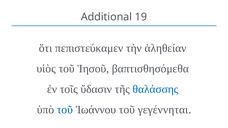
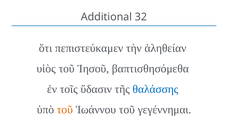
19: 19 -> 32
τοῦ at (65, 110) colour: blue -> orange
γεγέννηται: γεγέννηται -> γεγέννημαι
